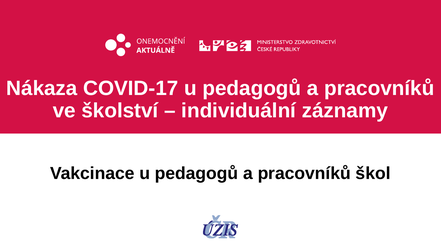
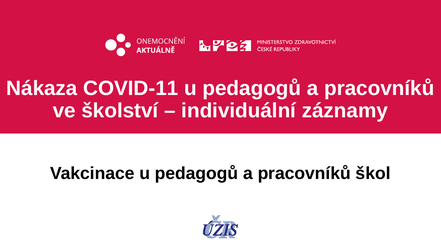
COVID-17: COVID-17 -> COVID-11
